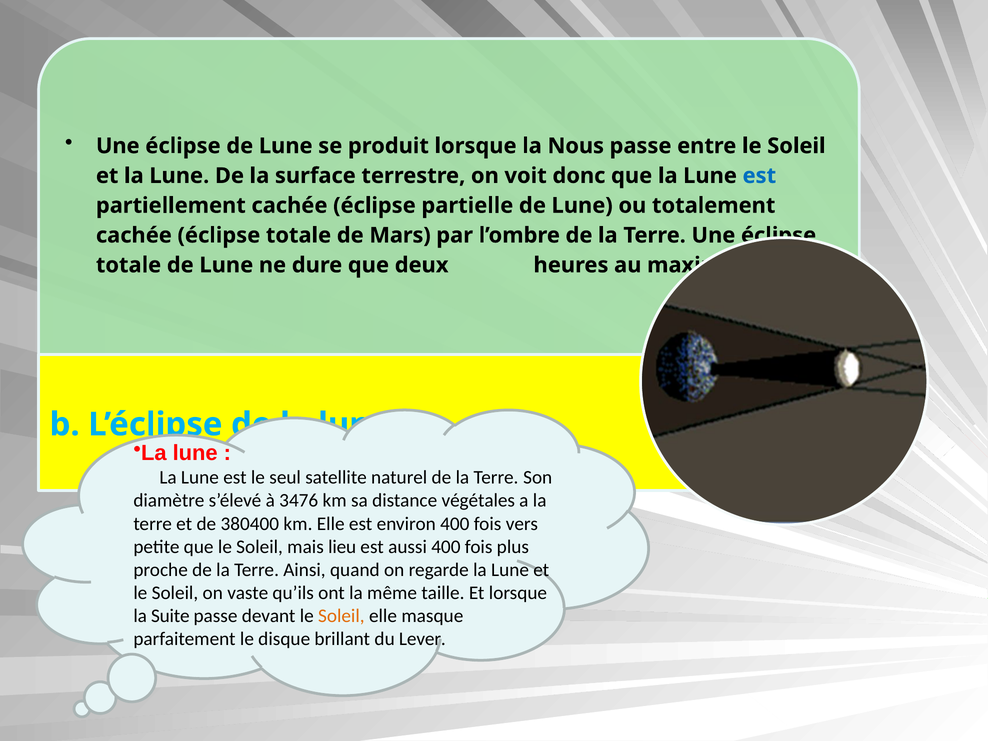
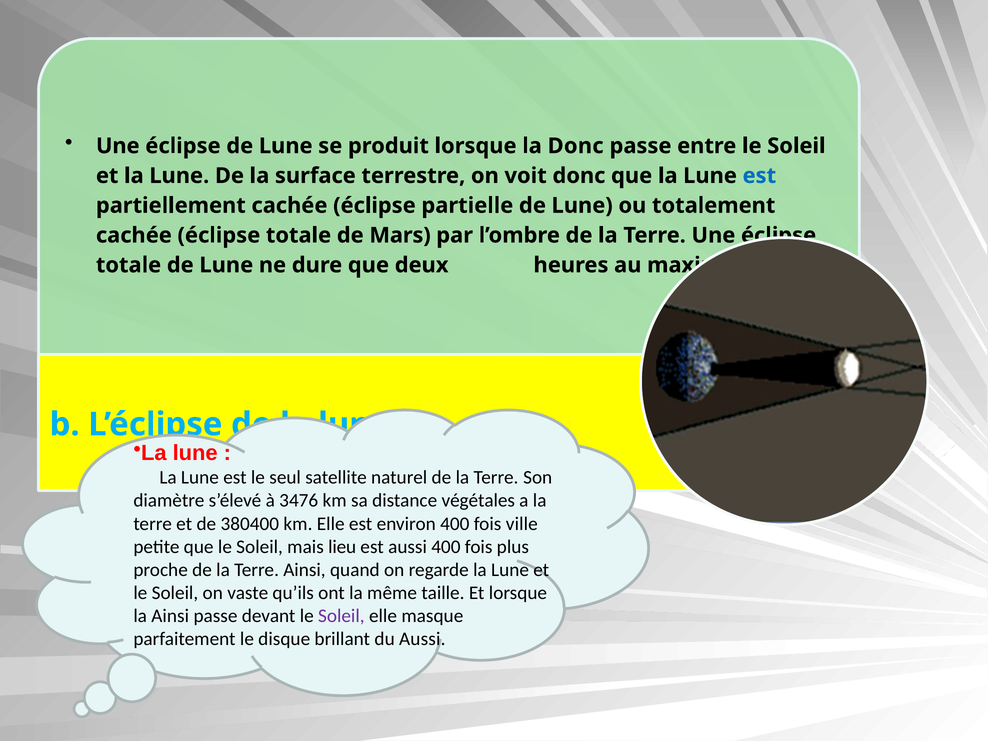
la Nous: Nous -> Donc
vers: vers -> ville
la Suite: Suite -> Ainsi
Soleil at (341, 616) colour: orange -> purple
du Lever: Lever -> Aussi
